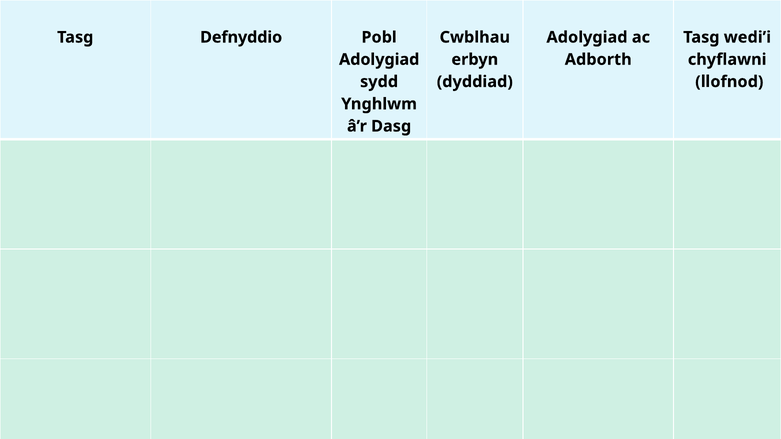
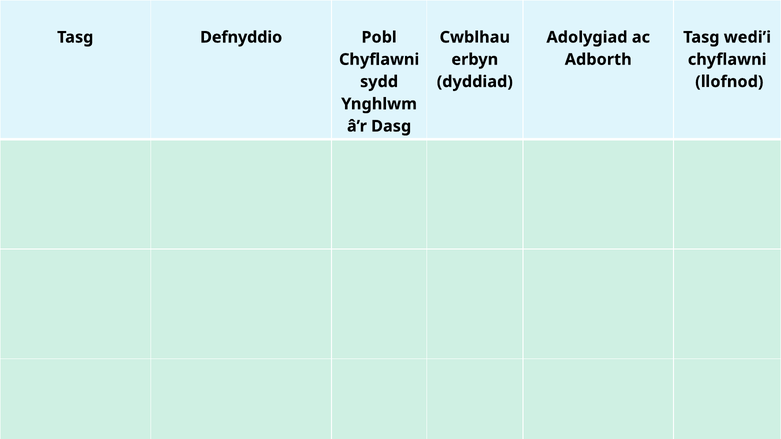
Adolygiad at (379, 60): Adolygiad -> Chyflawni
